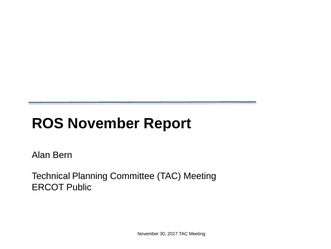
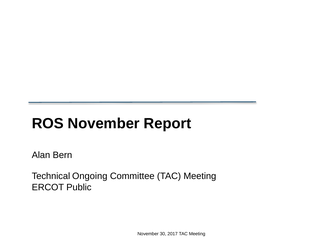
Planning: Planning -> Ongoing
